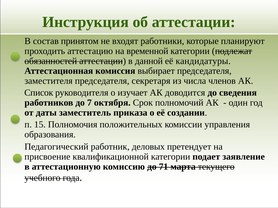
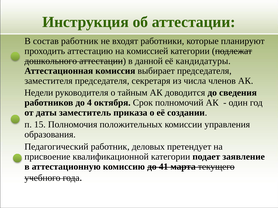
состав принятом: принятом -> работник
временной: временной -> комиссией
обязанностей: обязанностей -> дошкольного
Список: Список -> Недели
изучает: изучает -> тайным
7: 7 -> 4
71: 71 -> 41
